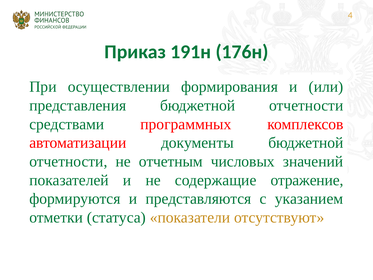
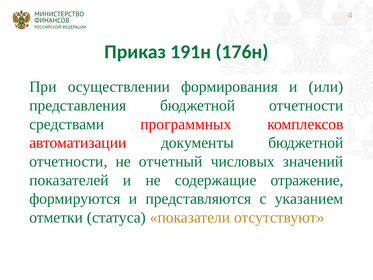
отчетным: отчетным -> отчетный
